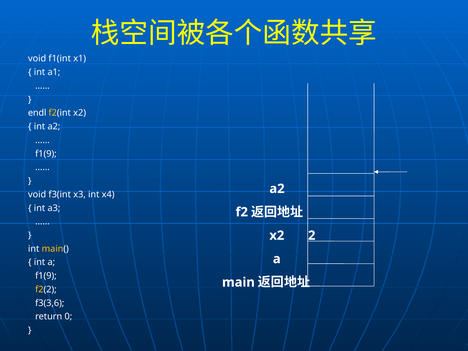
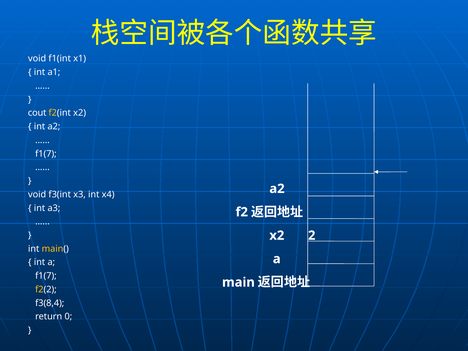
endl: endl -> cout
f1(9 at (46, 154): f1(9 -> f1(7
f1(9 at (46, 276): f1(9 -> f1(7
f3(3,6: f3(3,6 -> f3(8,4
